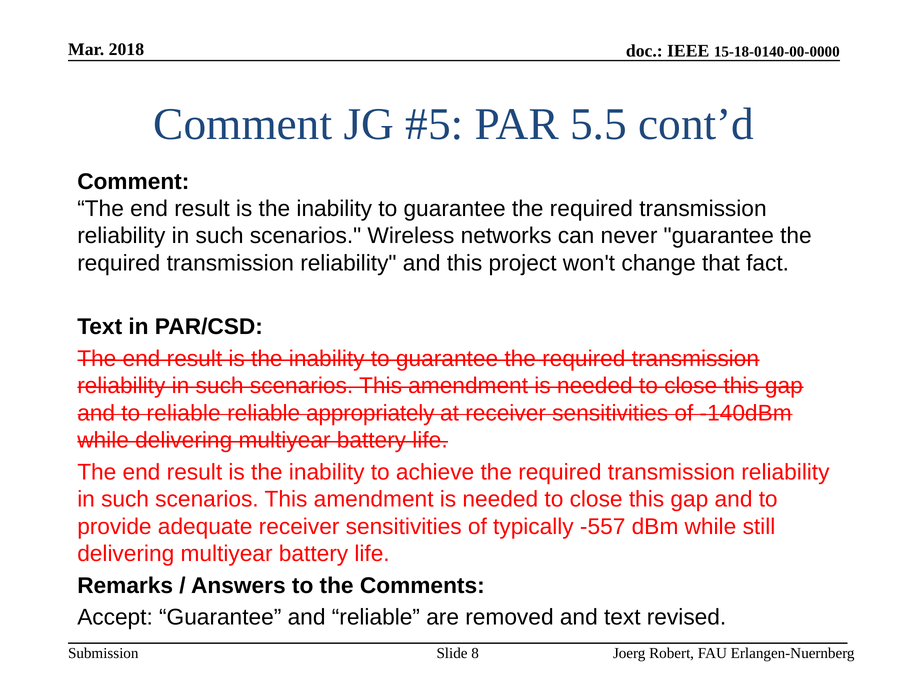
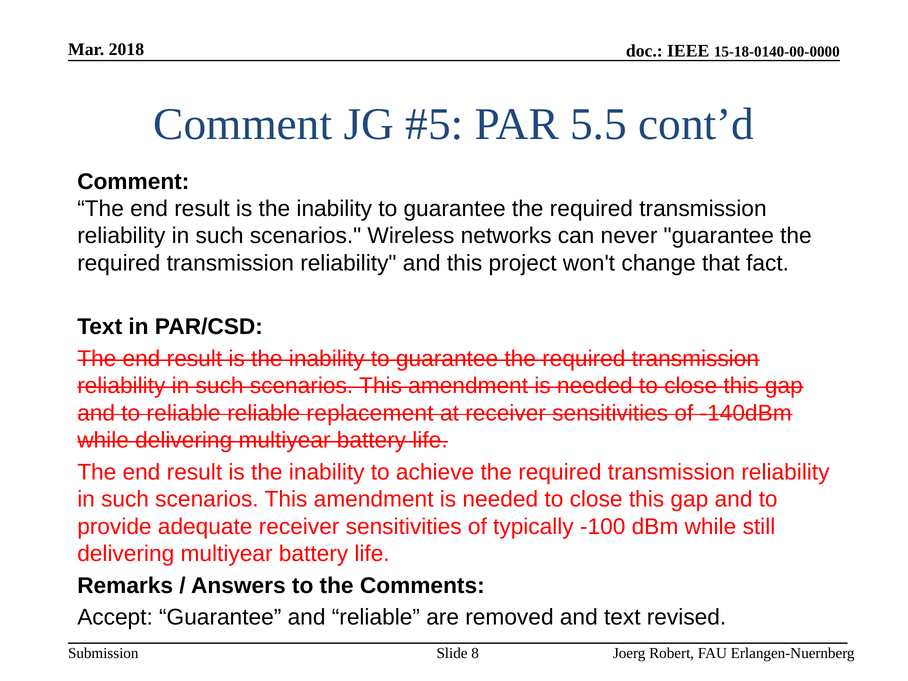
appropriately: appropriately -> replacement
-557: -557 -> -100
